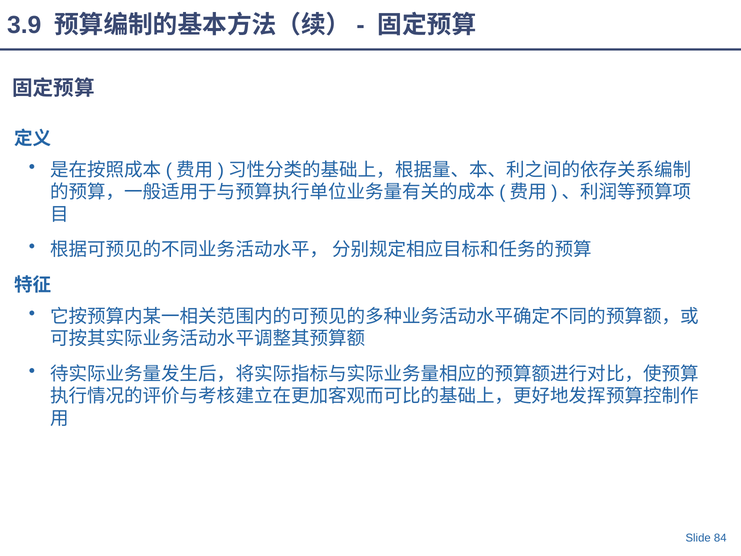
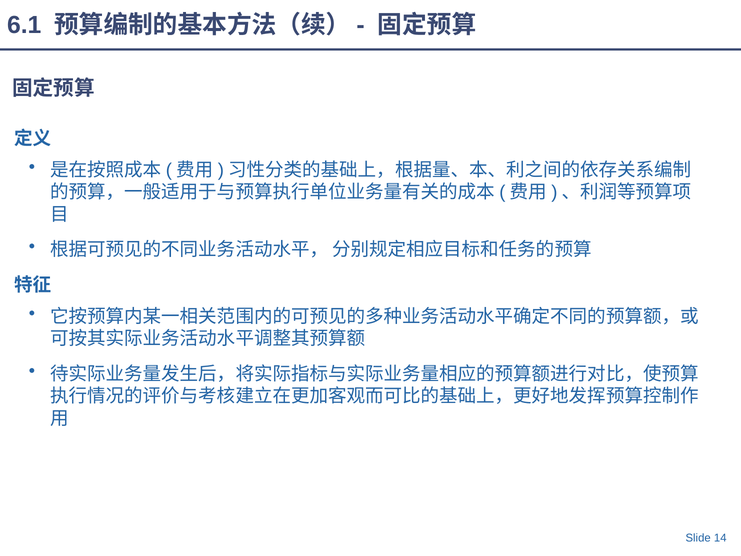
3.9: 3.9 -> 6.1
84: 84 -> 14
